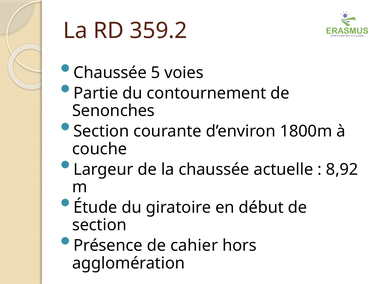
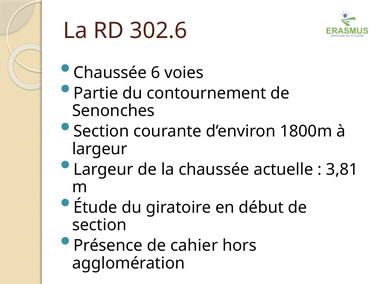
359.2: 359.2 -> 302.6
5: 5 -> 6
couche at (100, 149): couche -> largeur
8,92: 8,92 -> 3,81
